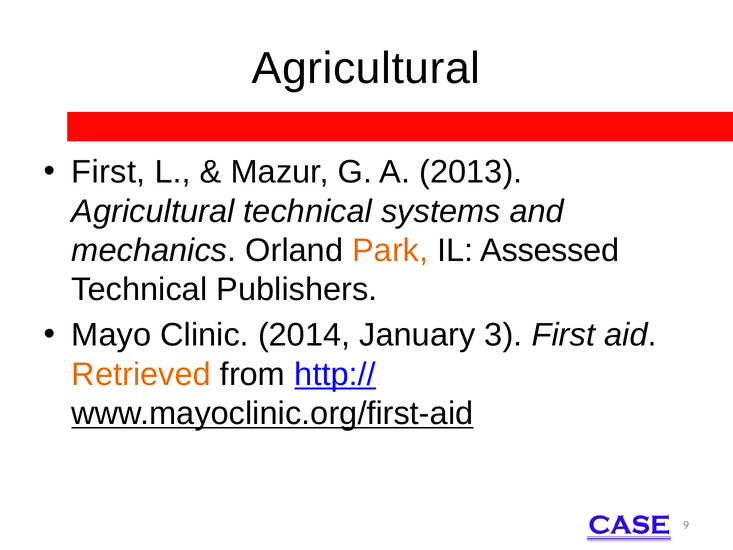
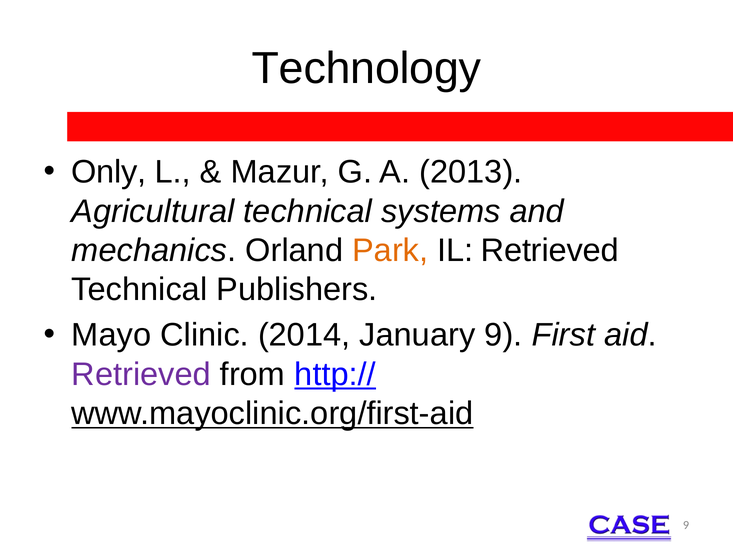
Agricultural at (366, 69): Agricultural -> Technology
First at (108, 172): First -> Only
IL Assessed: Assessed -> Retrieved
January 3: 3 -> 9
Retrieved at (141, 374) colour: orange -> purple
